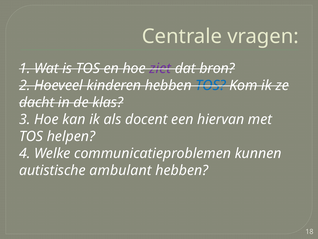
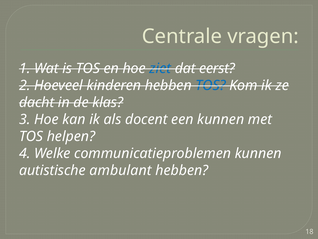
ziet colour: purple -> blue
bron: bron -> eerst
een hiervan: hiervan -> kunnen
